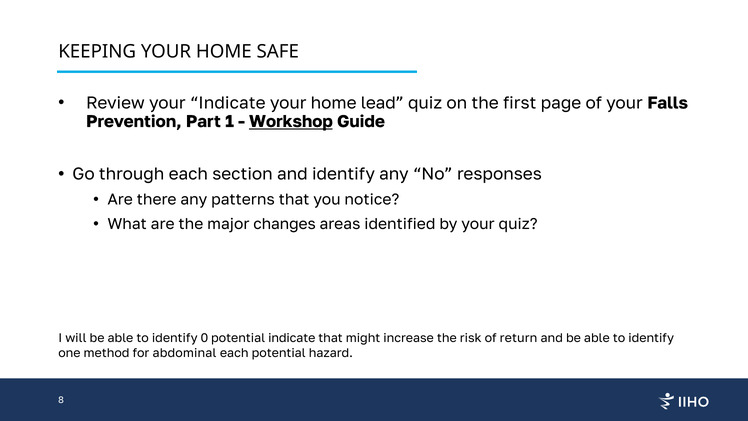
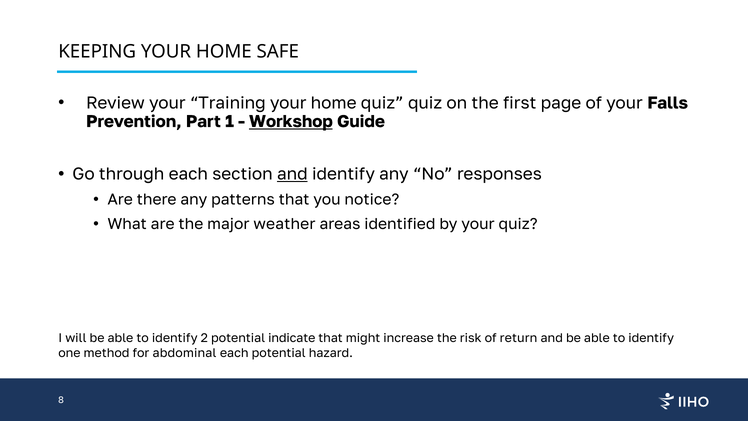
your Indicate: Indicate -> Training
home lead: lead -> quiz
and at (292, 174) underline: none -> present
changes: changes -> weather
0: 0 -> 2
